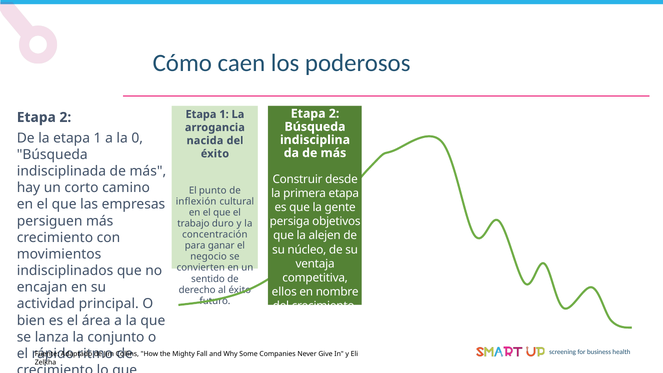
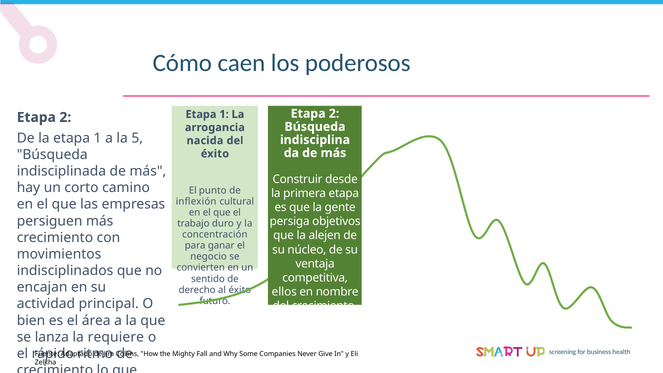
0: 0 -> 5
conjunto: conjunto -> requiere
